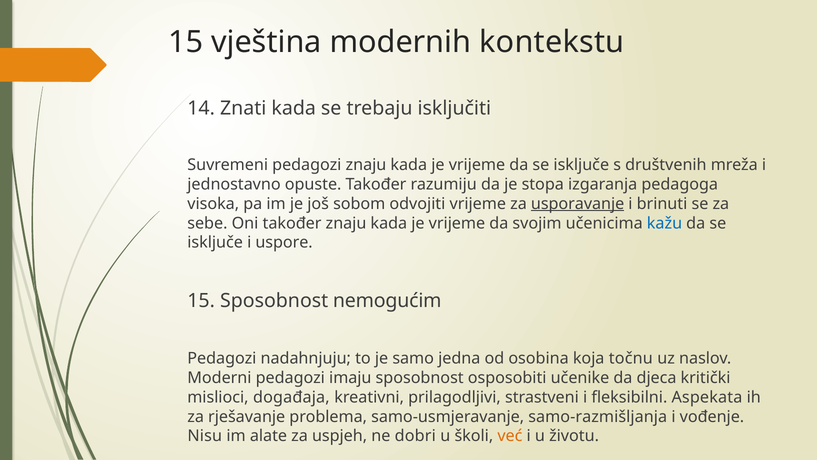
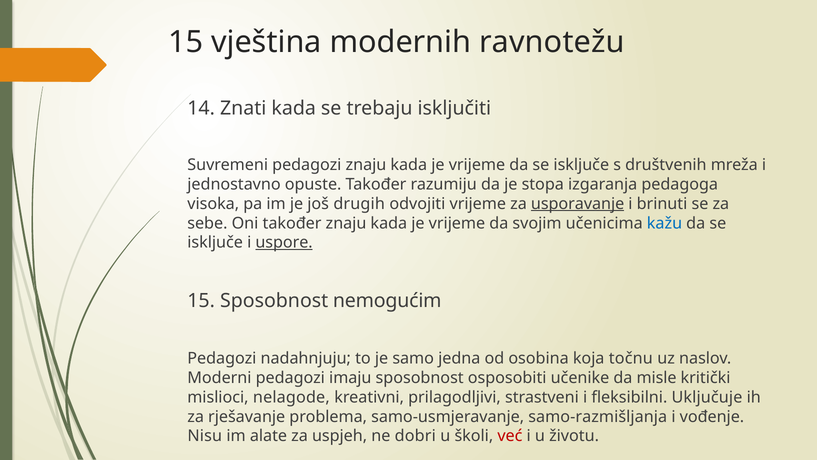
kontekstu: kontekstu -> ravnotežu
sobom: sobom -> drugih
uspore underline: none -> present
djeca: djeca -> misle
događaja: događaja -> nelagode
Aspekata: Aspekata -> Uključuje
već colour: orange -> red
